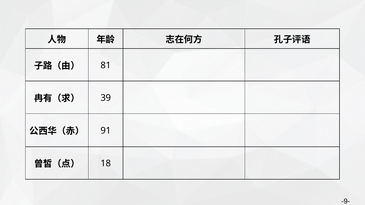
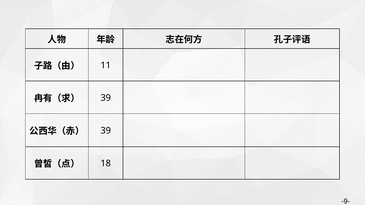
81: 81 -> 11
91 at (106, 131): 91 -> 39
